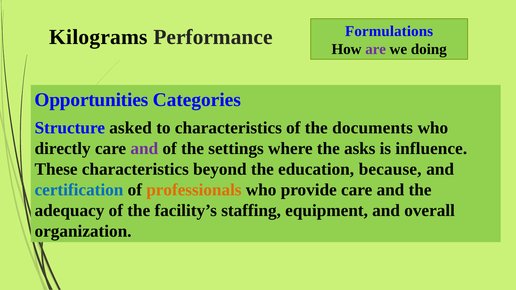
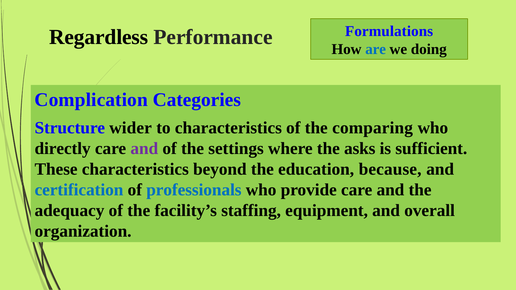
Kilograms: Kilograms -> Regardless
are colour: purple -> blue
Opportunities: Opportunities -> Complication
asked: asked -> wider
documents: documents -> comparing
influence: influence -> sufficient
professionals colour: orange -> blue
